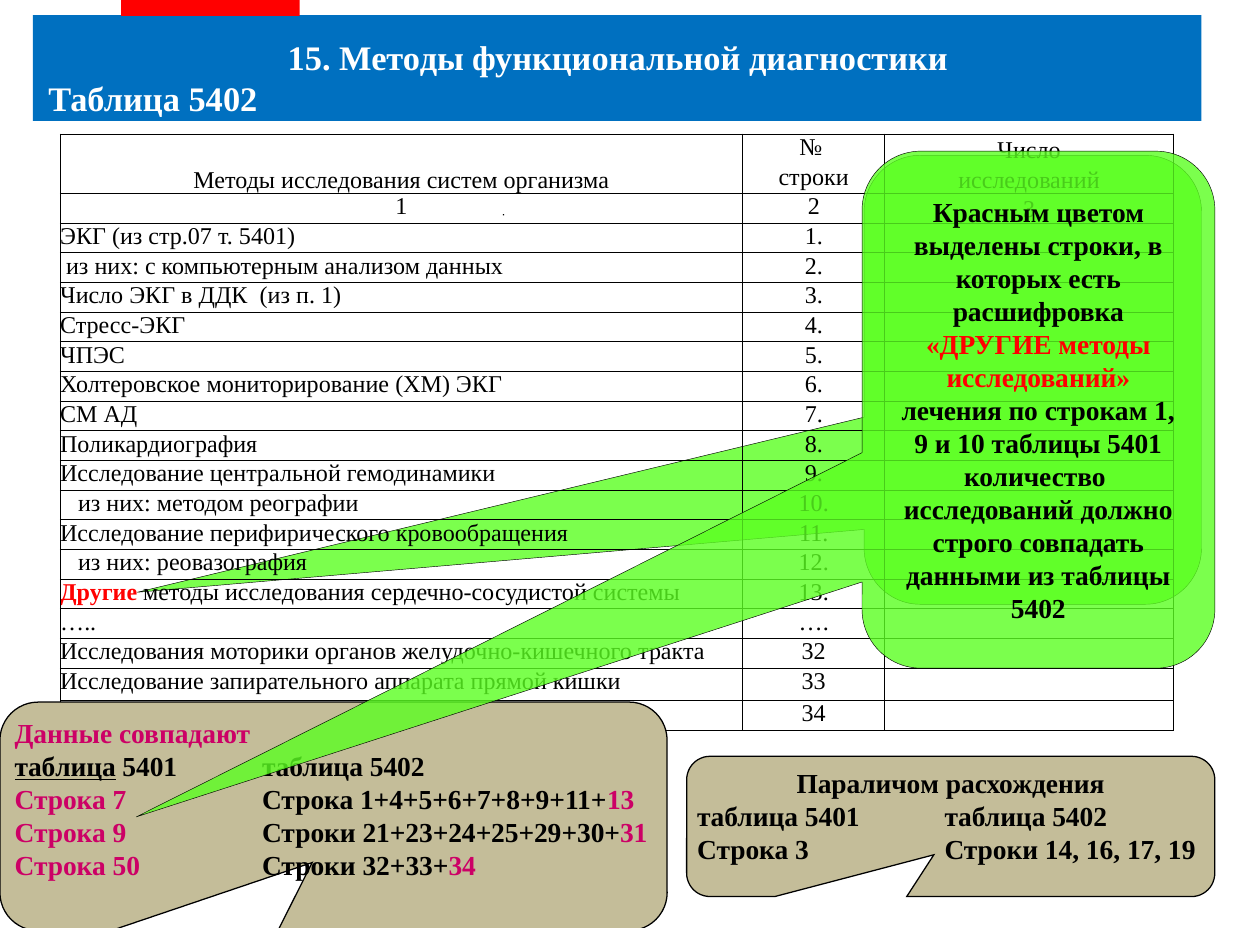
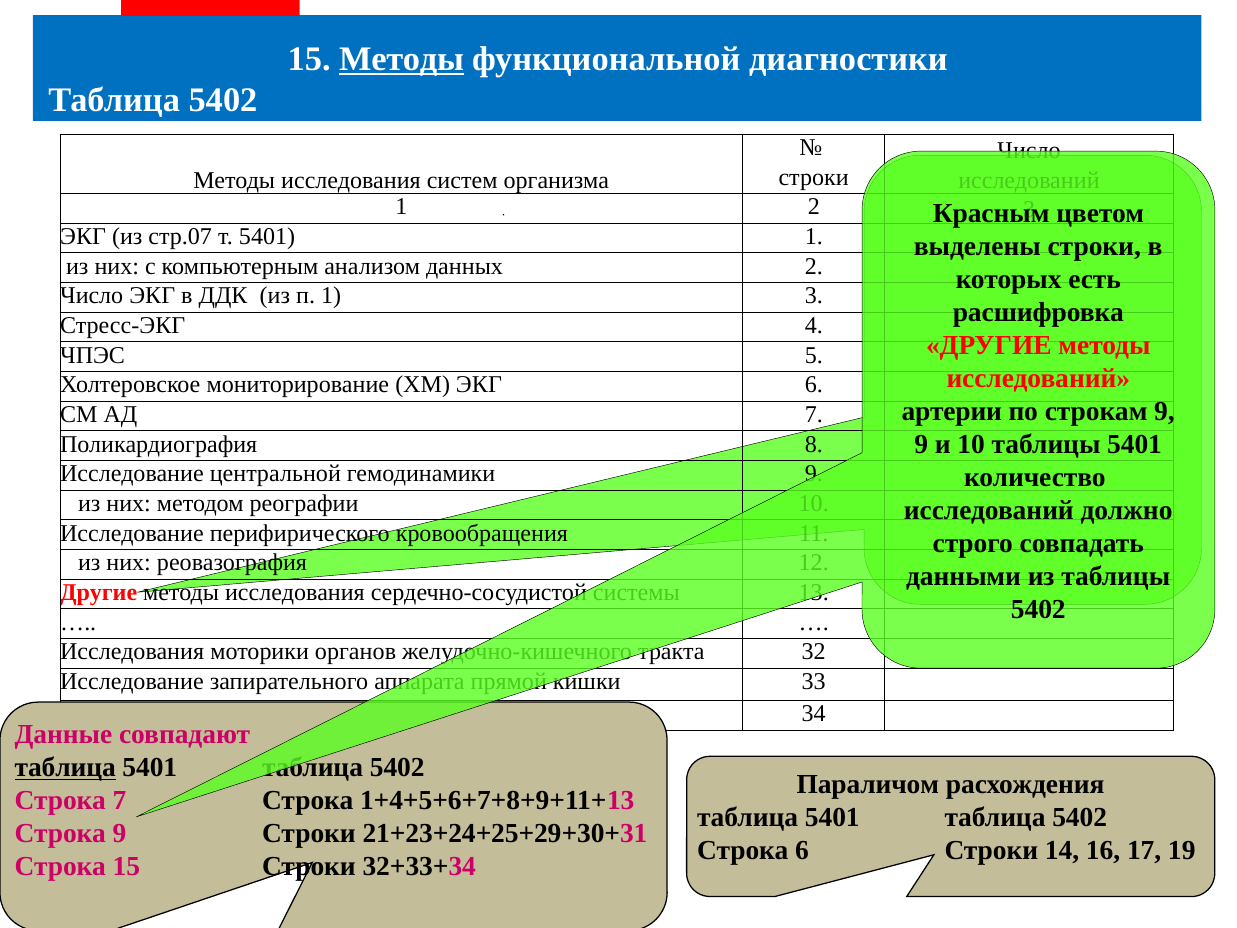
Методы at (402, 59) underline: none -> present
лечения: лечения -> артерии
строкам 1: 1 -> 9
Строка 3: 3 -> 6
Строка 50: 50 -> 15
